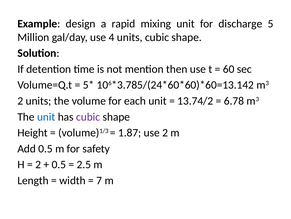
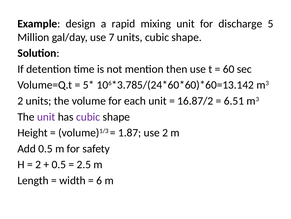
4: 4 -> 7
13.74/2: 13.74/2 -> 16.87/2
6.78: 6.78 -> 6.51
unit at (46, 116) colour: blue -> purple
7: 7 -> 6
